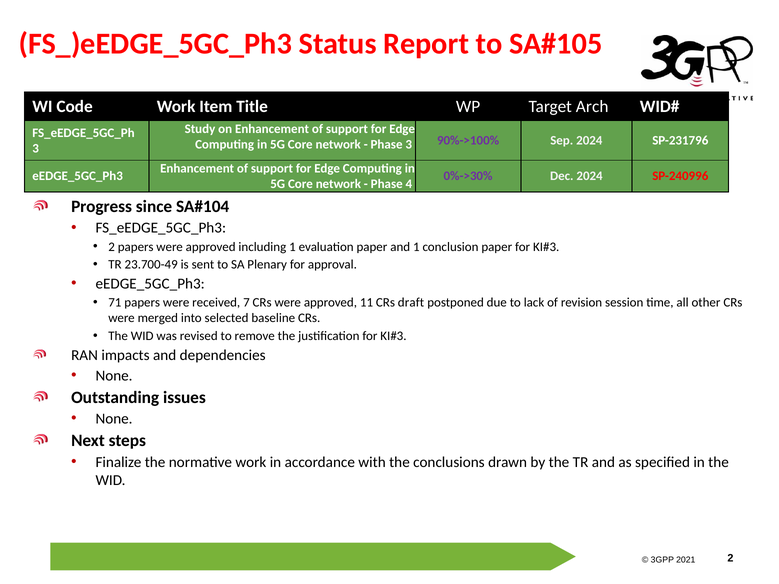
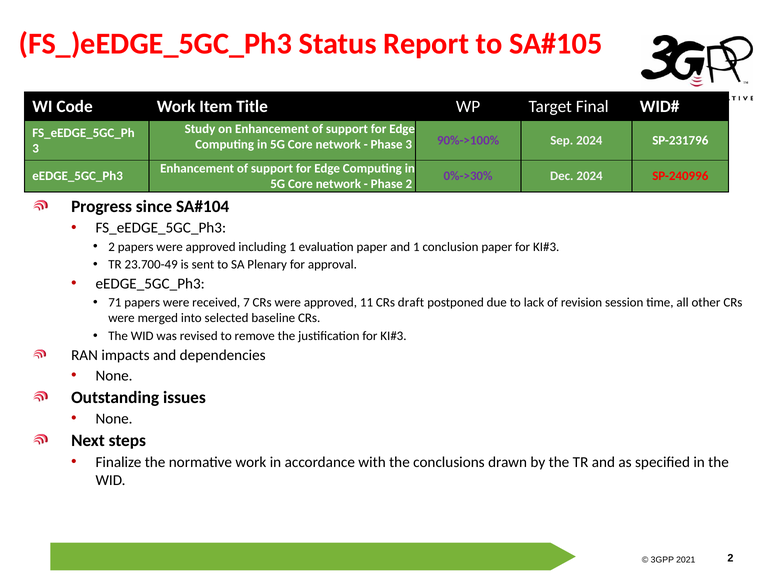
Arch: Arch -> Final
Phase 4: 4 -> 2
